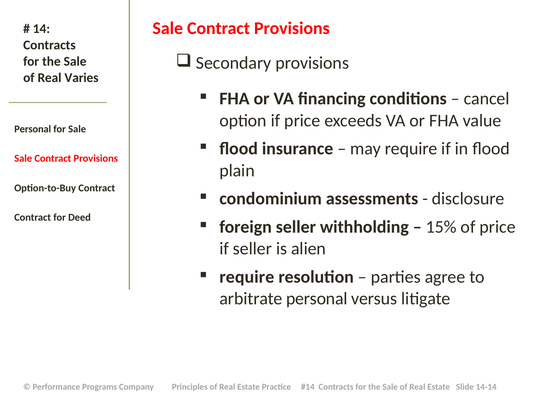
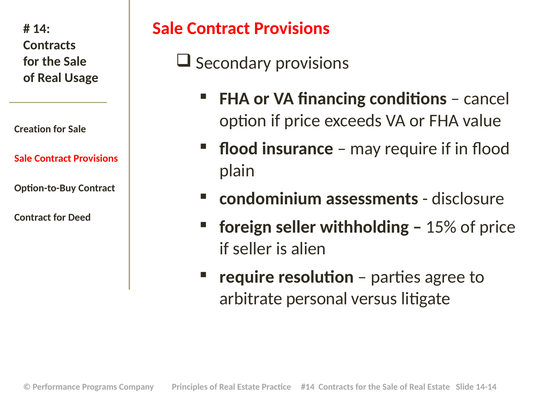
Varies: Varies -> Usage
Personal at (33, 129): Personal -> Creation
